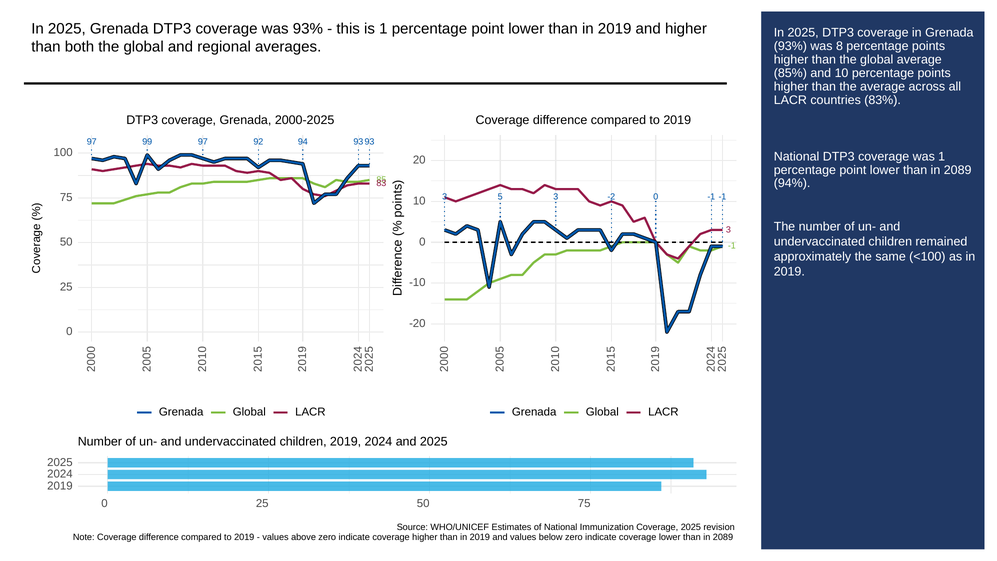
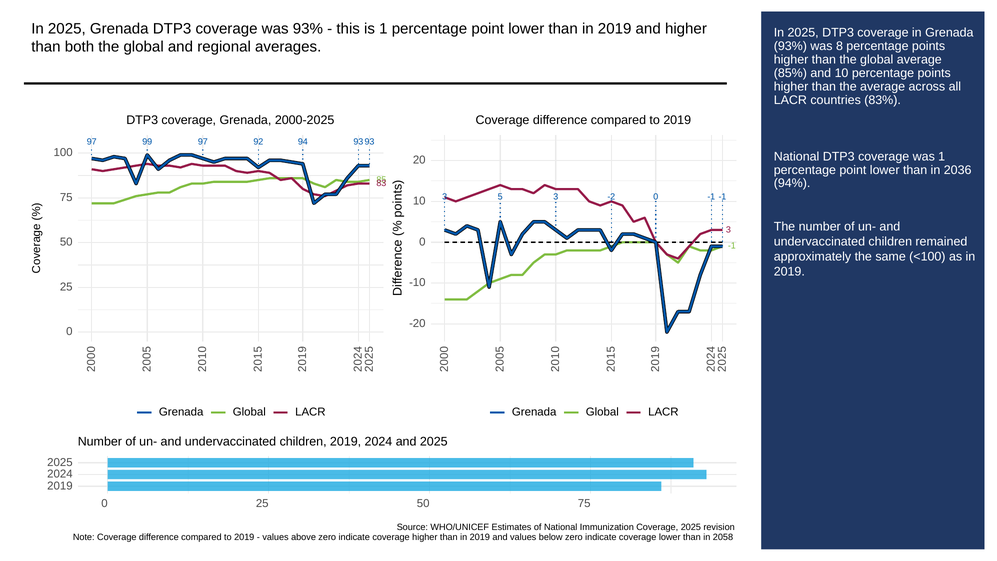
2089 at (958, 170): 2089 -> 2036
2089 at (723, 537): 2089 -> 2058
